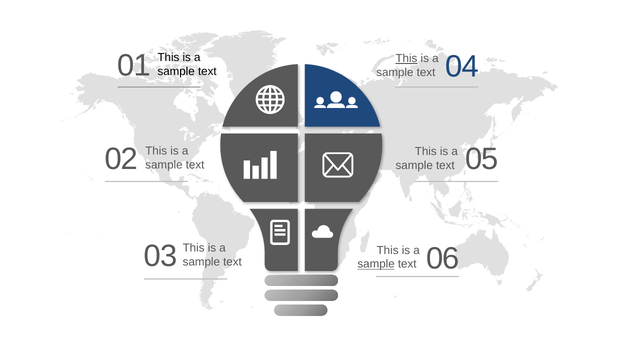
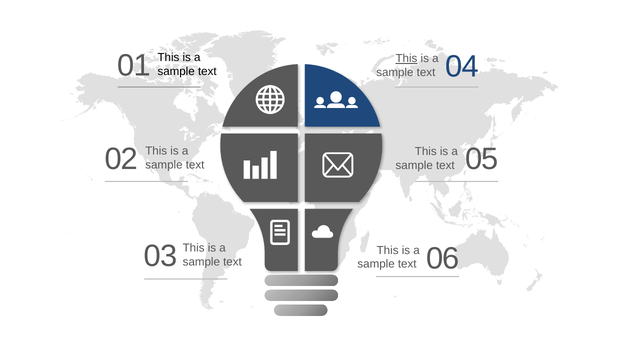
sample at (376, 264) underline: present -> none
